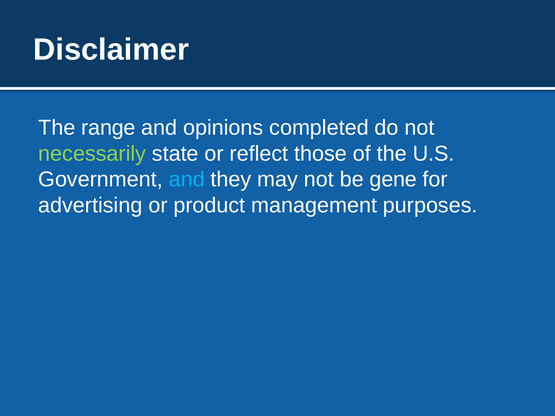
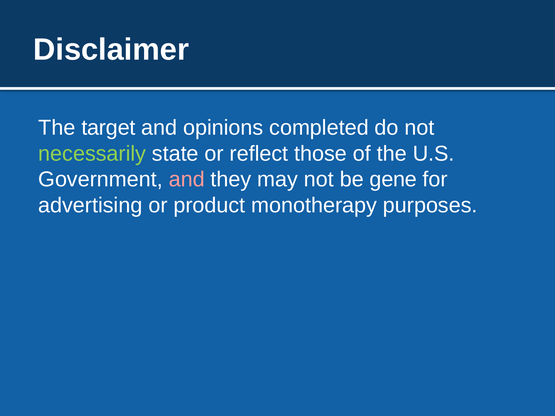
range: range -> target
and at (187, 180) colour: light blue -> pink
management: management -> monotherapy
